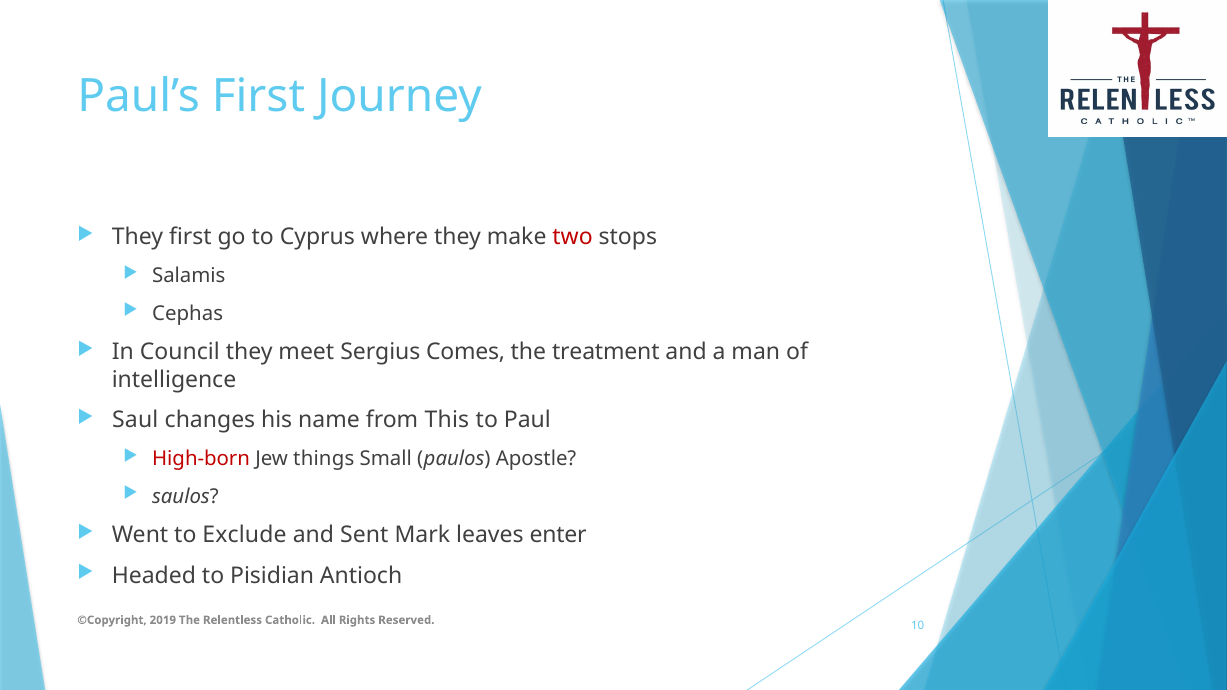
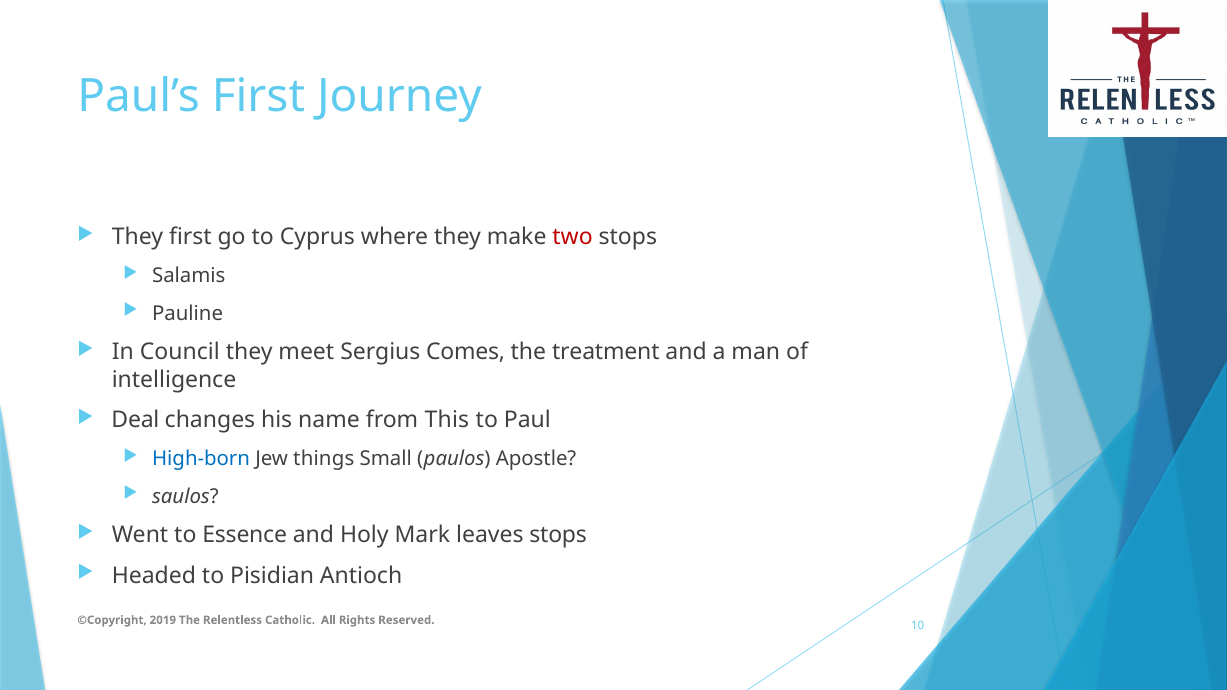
Cephas: Cephas -> Pauline
Saul: Saul -> Deal
High-born colour: red -> blue
Exclude: Exclude -> Essence
Sent: Sent -> Holy
leaves enter: enter -> stops
